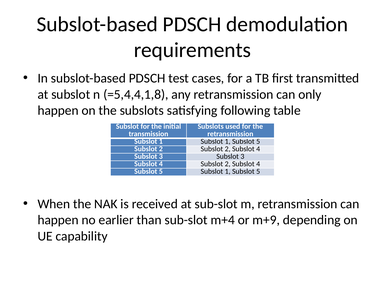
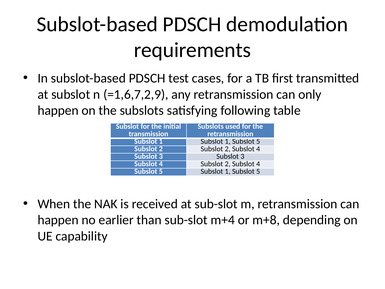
=5,4,4,1,8: =5,4,4,1,8 -> =1,6,7,2,9
m+9: m+9 -> m+8
